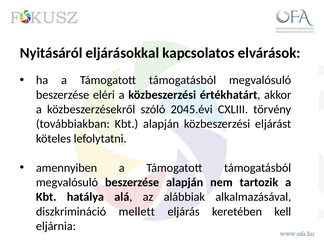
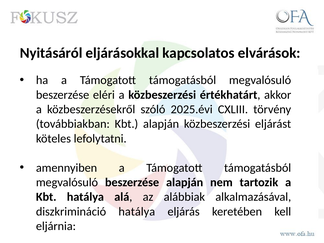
2045.évi: 2045.évi -> 2025.évi
diszkrimináció mellett: mellett -> hatálya
